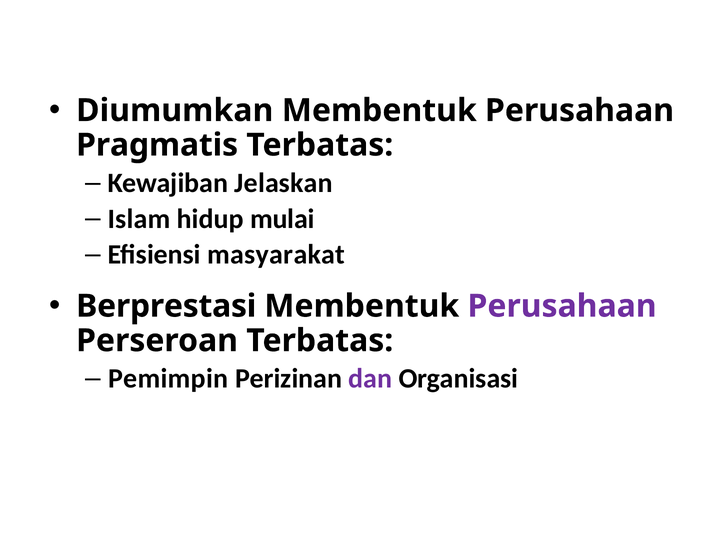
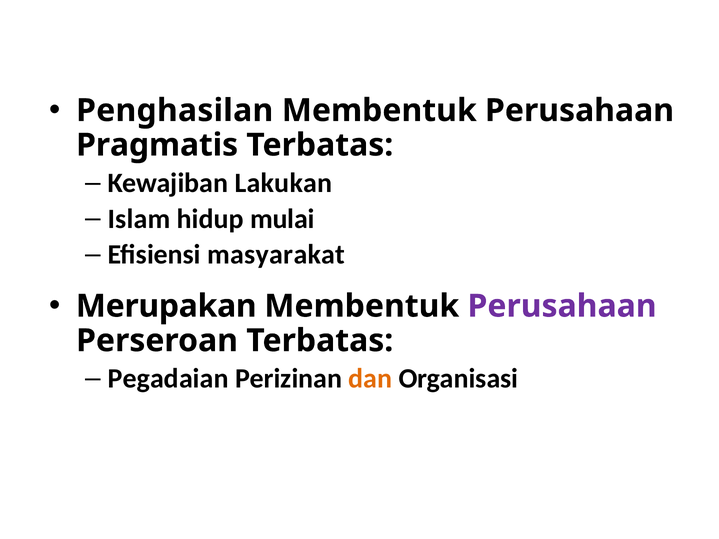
Diumumkan: Diumumkan -> Penghasilan
Jelaskan: Jelaskan -> Lakukan
Berprestasi: Berprestasi -> Merupakan
Pemimpin: Pemimpin -> Pegadaian
dan colour: purple -> orange
